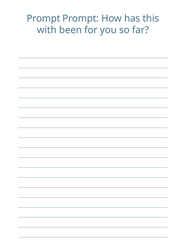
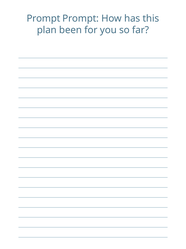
with: with -> plan
